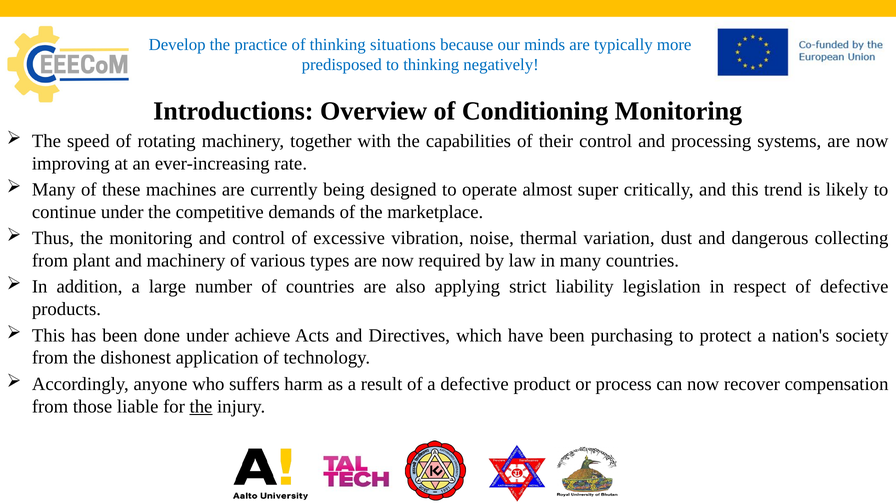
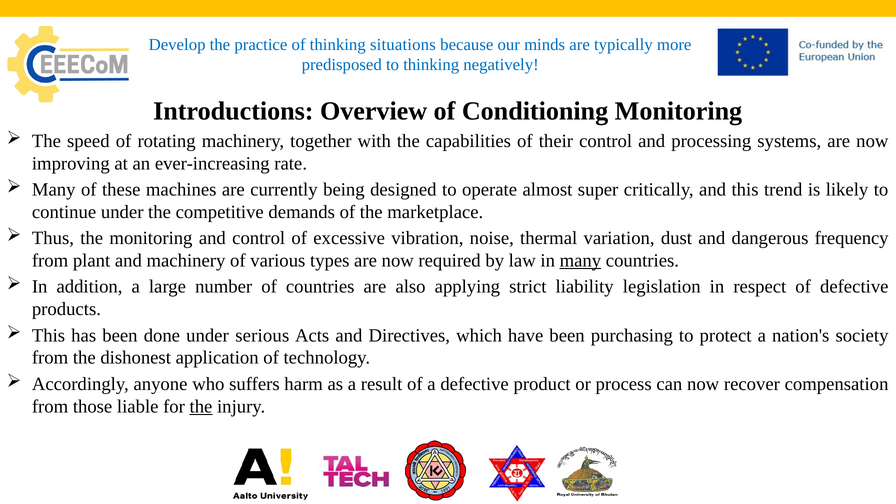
collecting: collecting -> frequency
many at (580, 261) underline: none -> present
achieve: achieve -> serious
